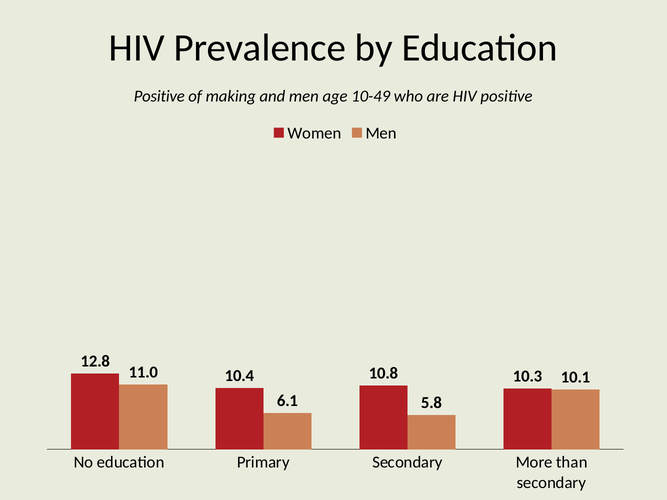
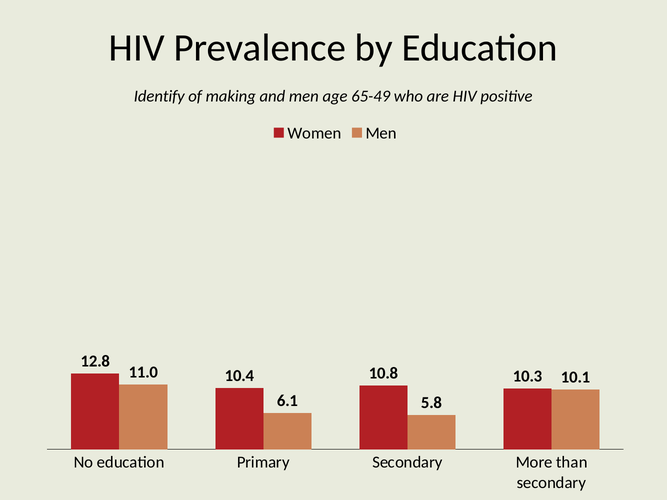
Positive at (159, 96): Positive -> Identify
10-49: 10-49 -> 65-49
